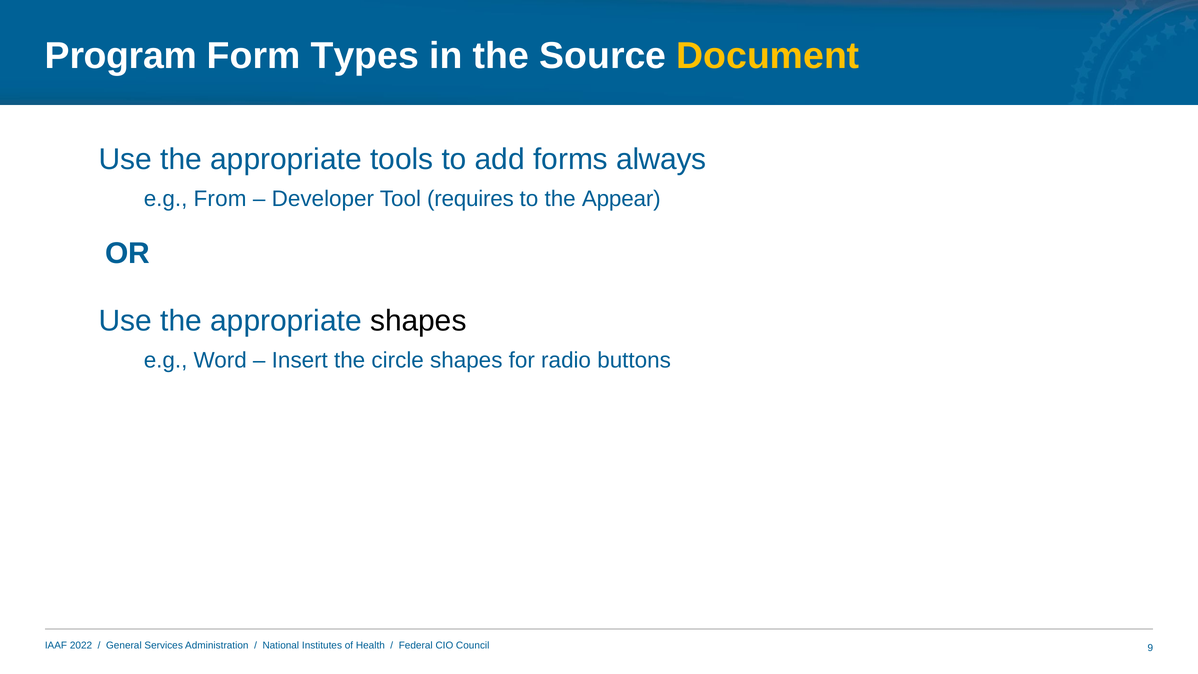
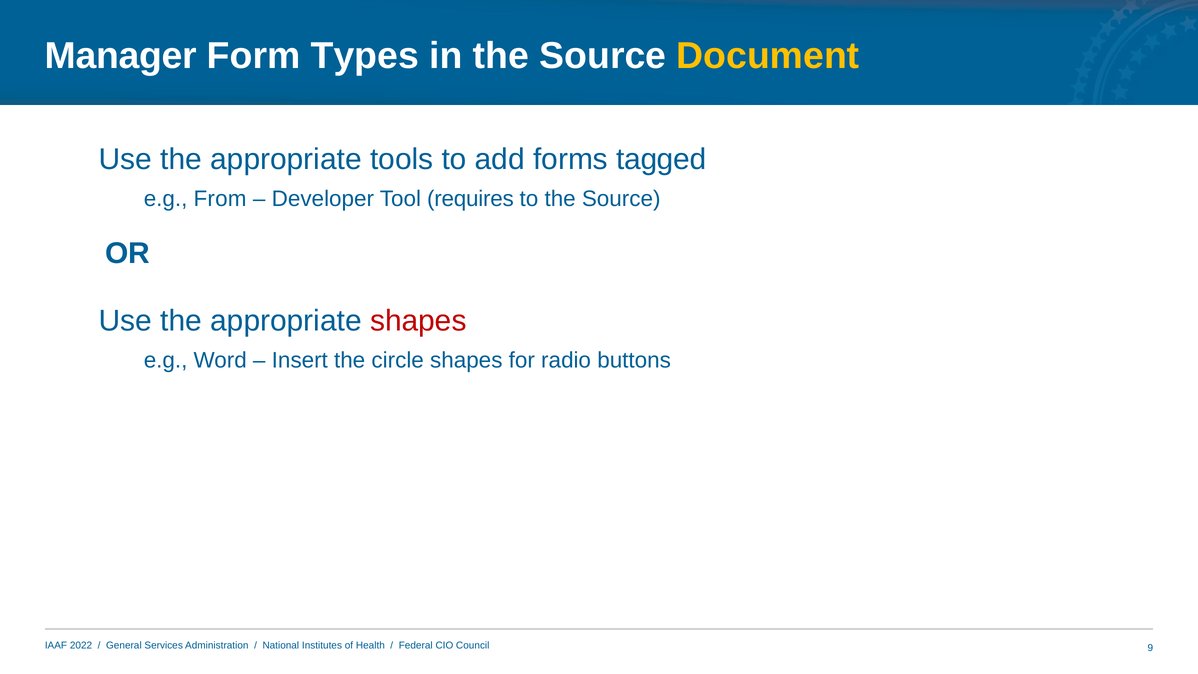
Program: Program -> Manager
always: always -> tagged
to the Appear: Appear -> Source
shapes at (418, 321) colour: black -> red
